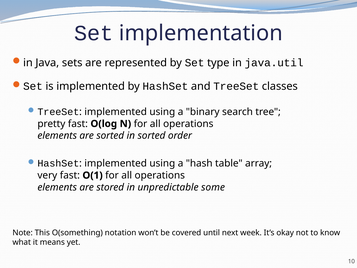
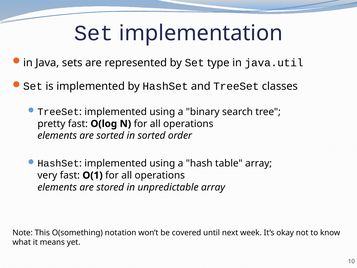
unpredictable some: some -> array
